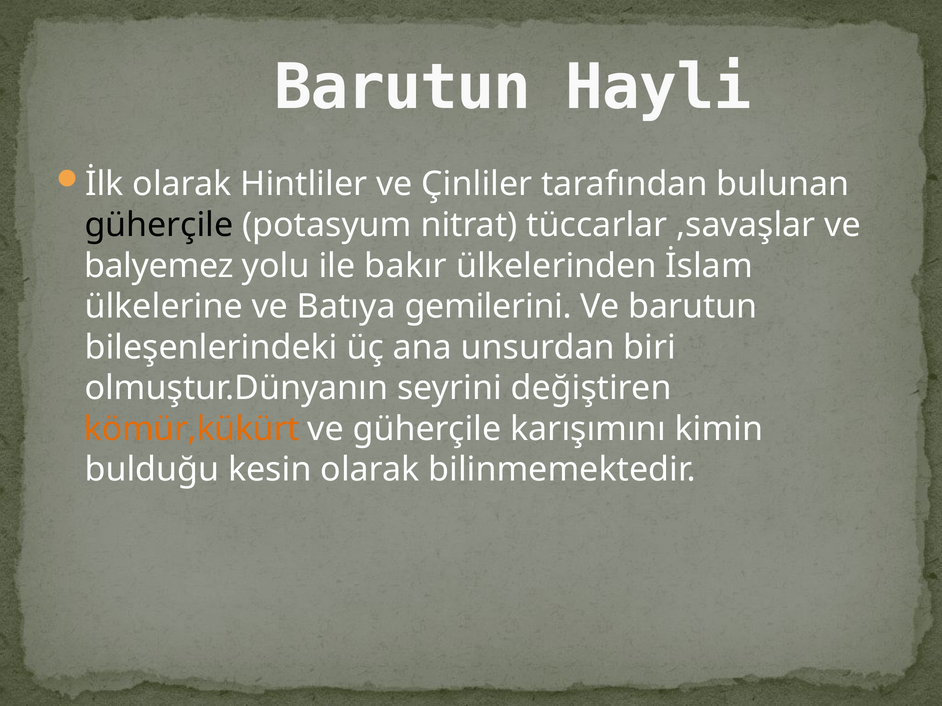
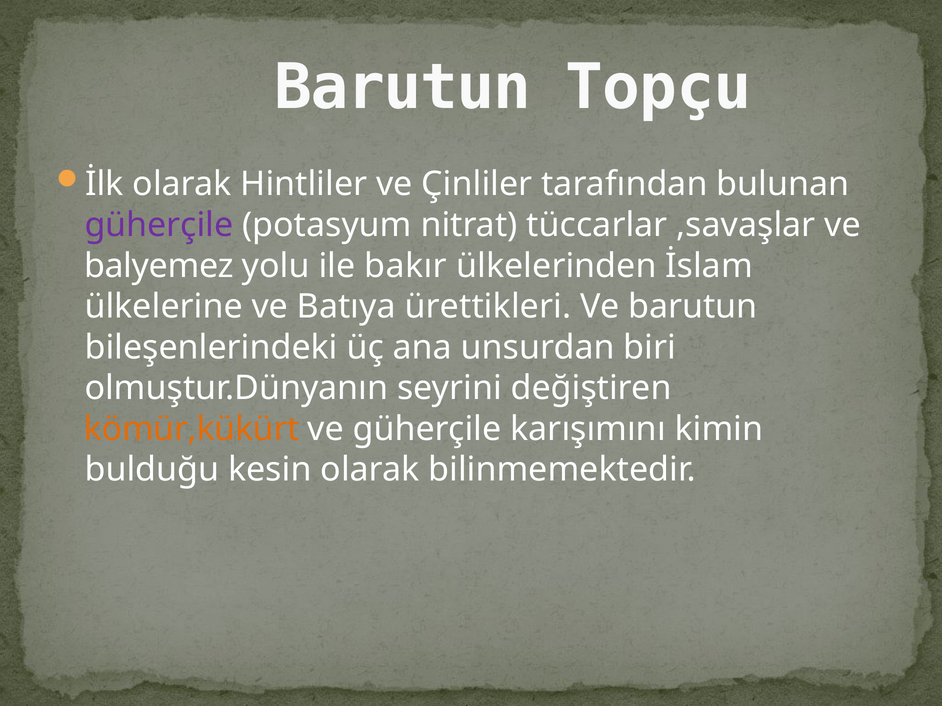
Hayli: Hayli -> Topçu
güherçile at (159, 225) colour: black -> purple
gemilerini: gemilerini -> ürettikleri
